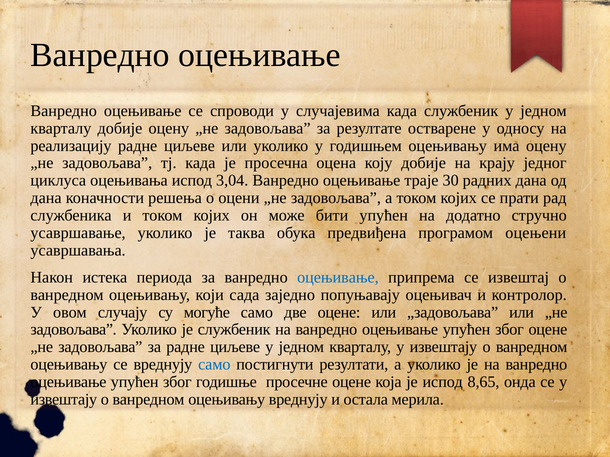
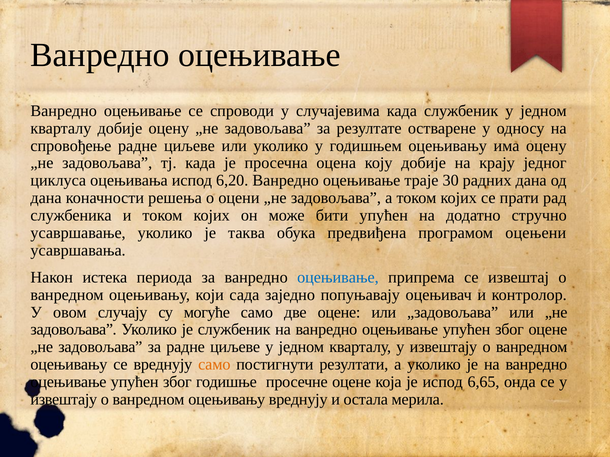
реализацију: реализацију -> спровођење
3,04: 3,04 -> 6,20
само at (214, 365) colour: blue -> orange
8,65: 8,65 -> 6,65
